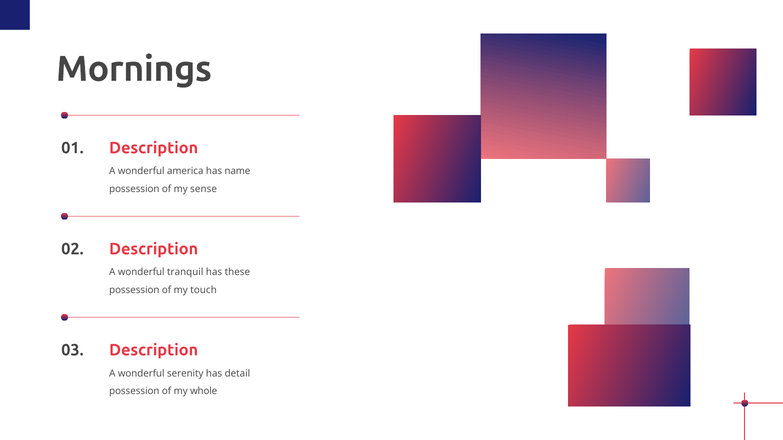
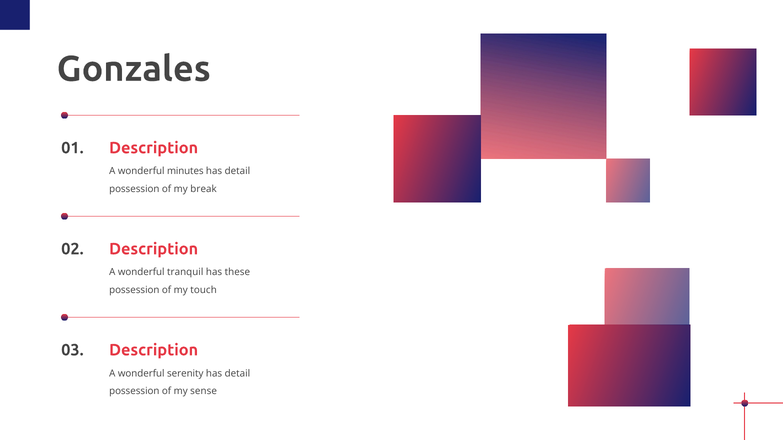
Mornings: Mornings -> Gonzales
america: america -> minutes
name at (237, 171): name -> detail
sense: sense -> break
whole: whole -> sense
